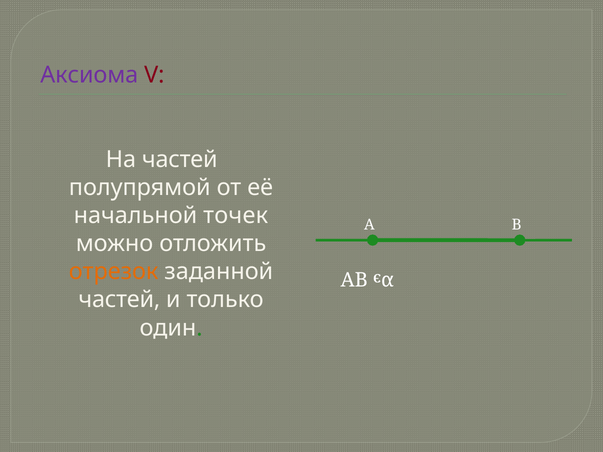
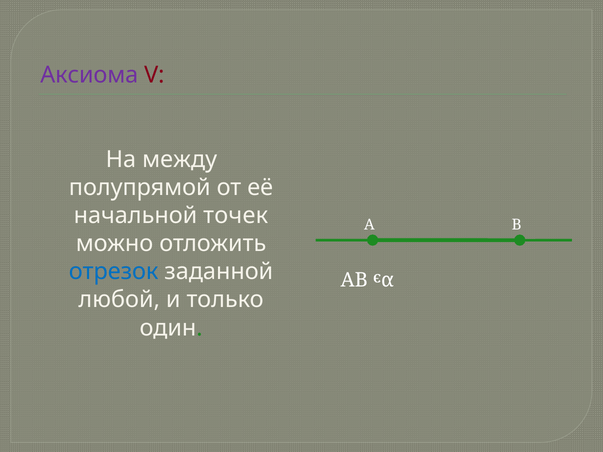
На частей: частей -> между
отрезок colour: orange -> blue
частей at (119, 300): частей -> любой
